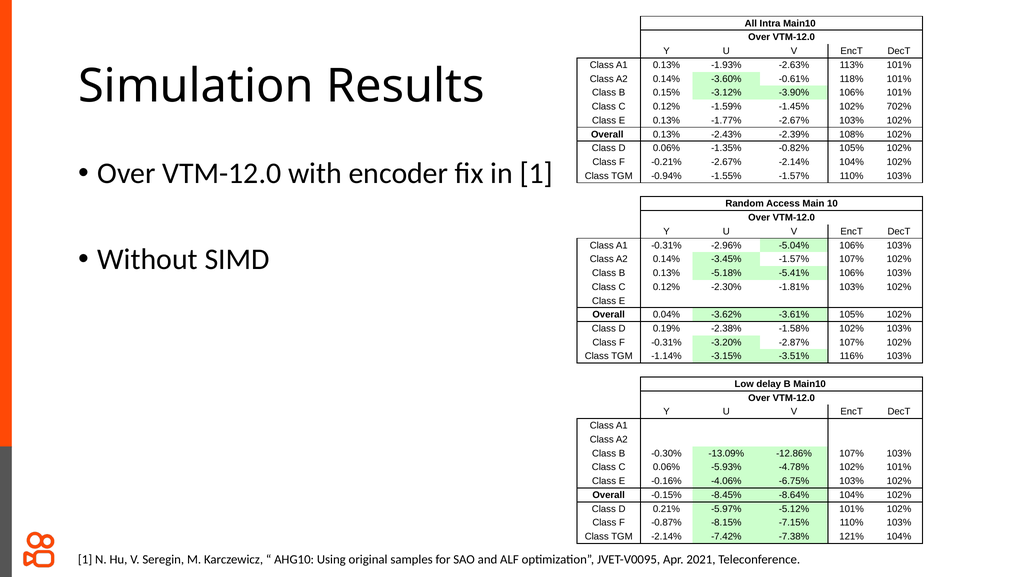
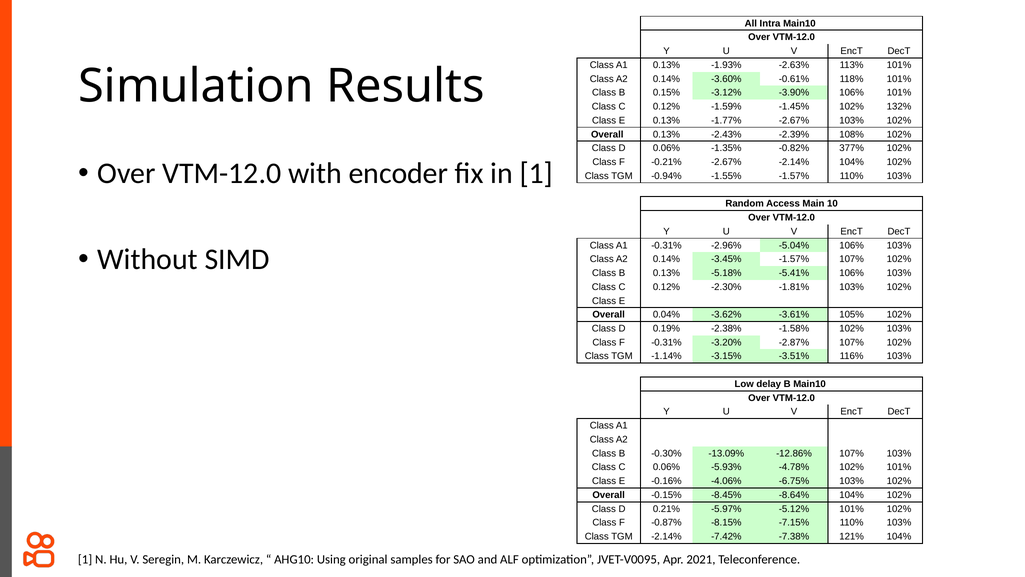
702%: 702% -> 132%
-0.82% 105%: 105% -> 377%
